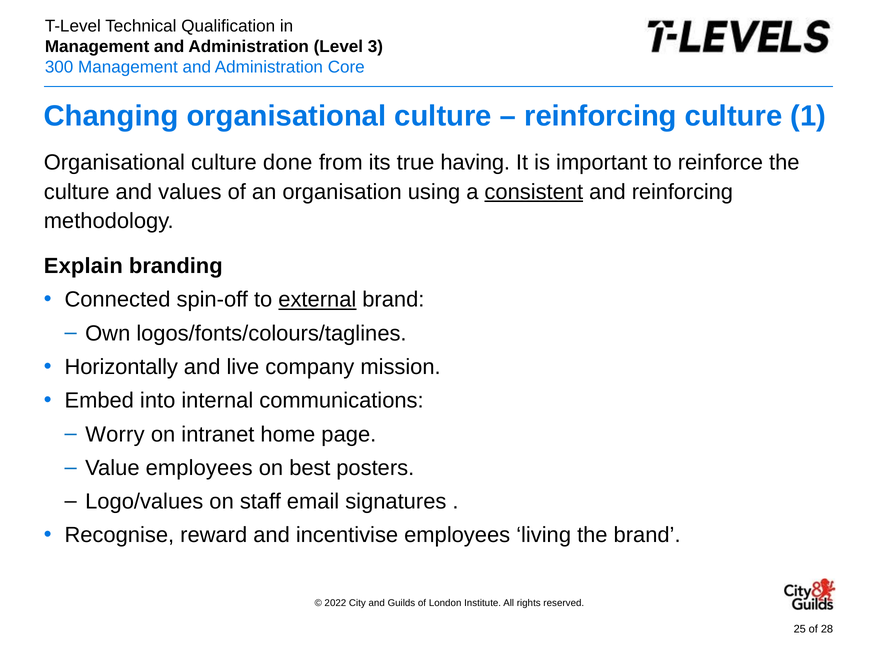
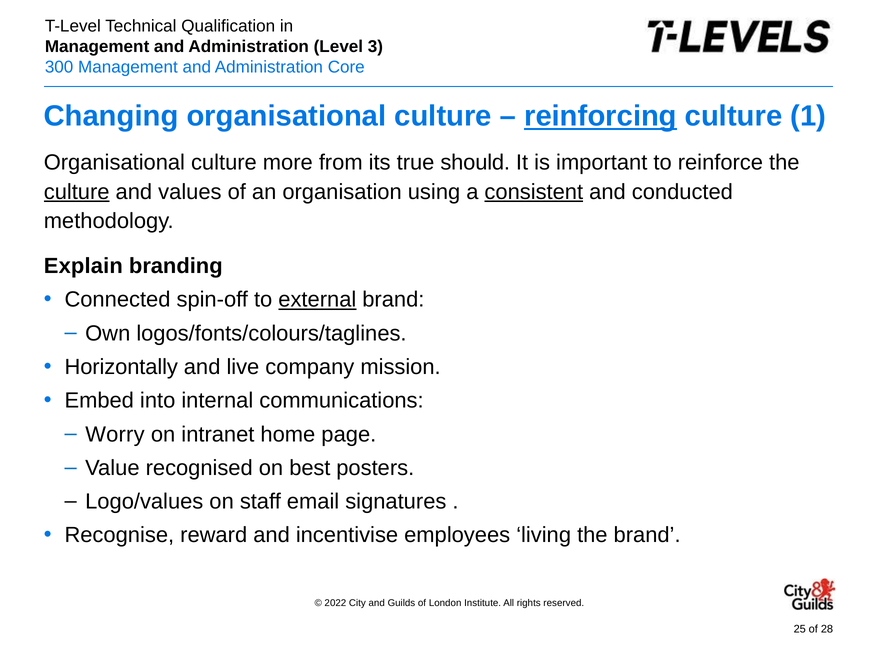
reinforcing at (601, 116) underline: none -> present
done: done -> more
having: having -> should
culture at (77, 192) underline: none -> present
and reinforcing: reinforcing -> conducted
Value employees: employees -> recognised
